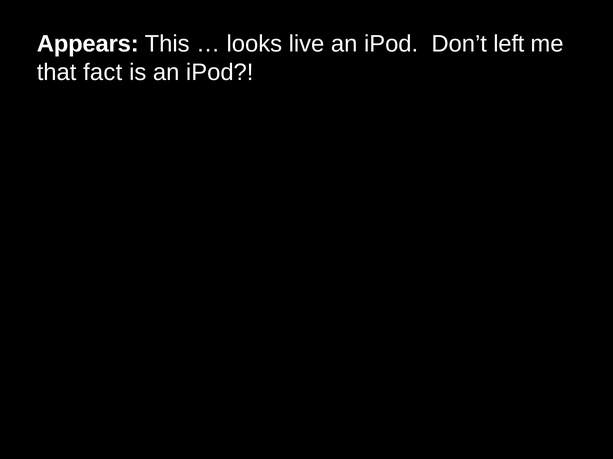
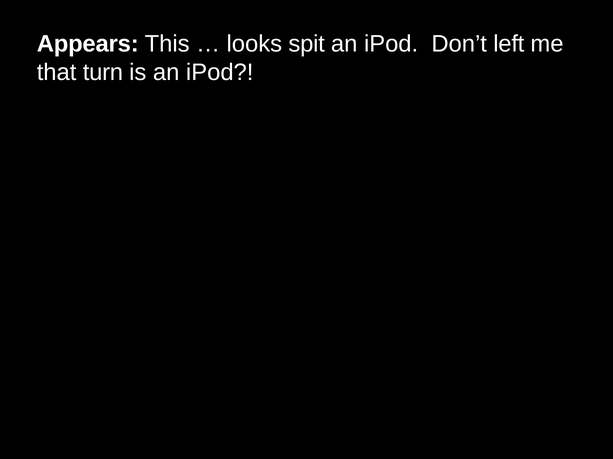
live: live -> spit
fact: fact -> turn
